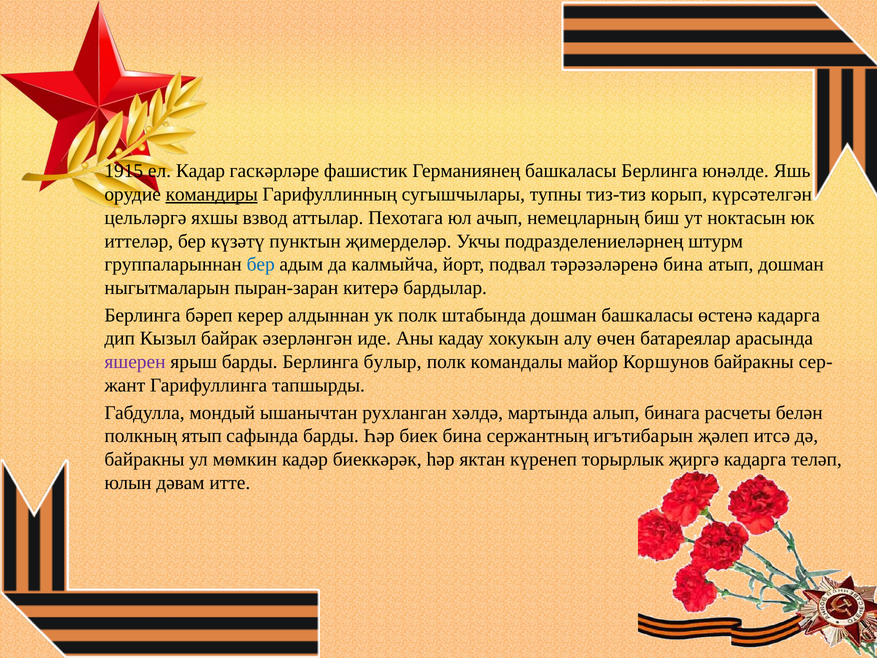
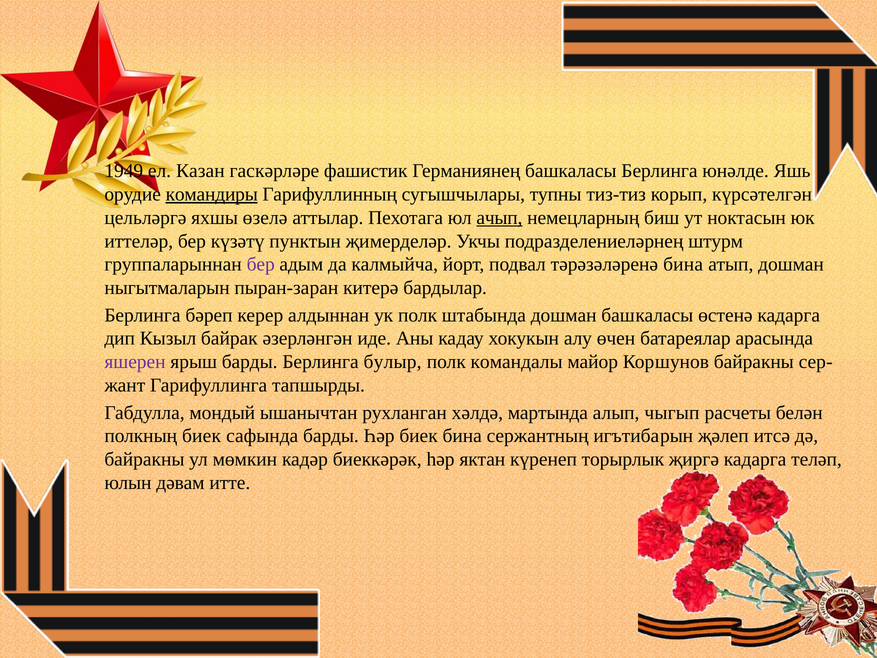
1915: 1915 -> 1949
Кадар: Кадар -> Казан
взвод: взвод -> өзелә
ачып underline: none -> present
бер at (261, 264) colour: blue -> purple
бинага: бинага -> чыгып
полкның ятып: ятып -> биек
